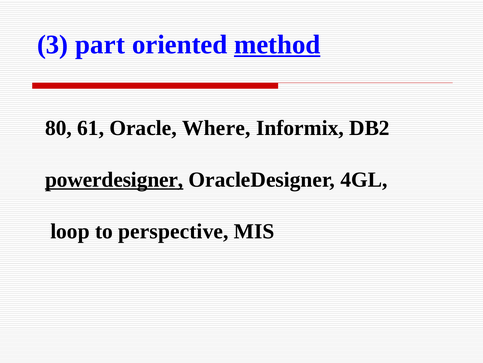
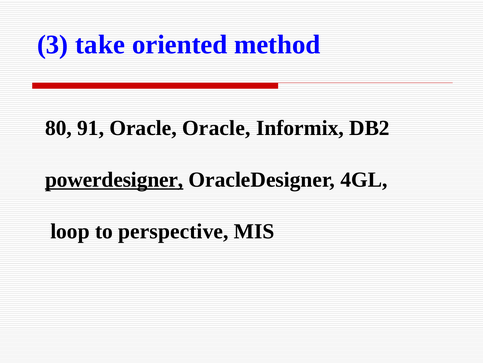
part: part -> take
method underline: present -> none
61: 61 -> 91
Oracle Where: Where -> Oracle
